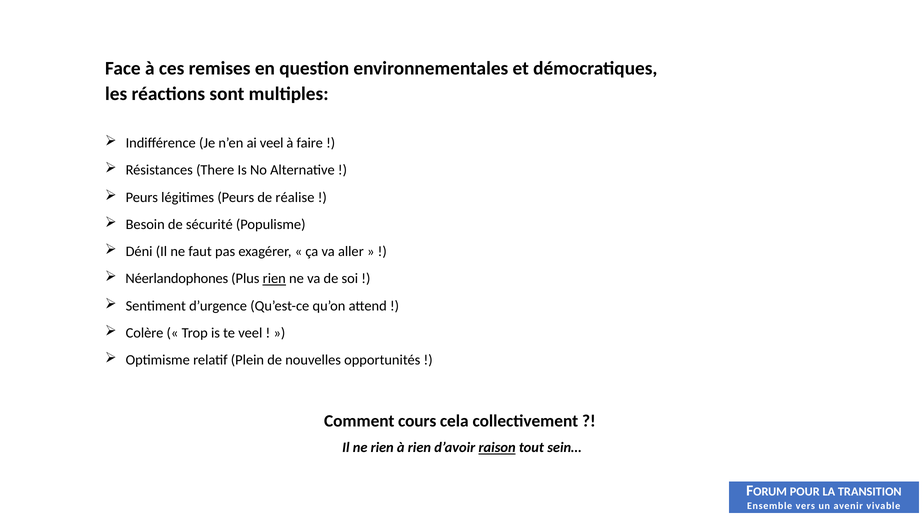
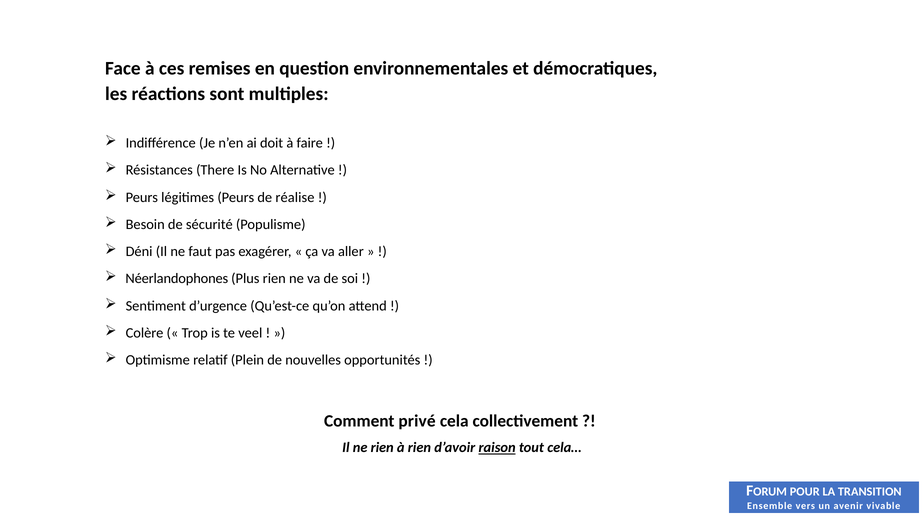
ai veel: veel -> doit
rien at (274, 279) underline: present -> none
cours: cours -> privé
sein…: sein… -> cela…
